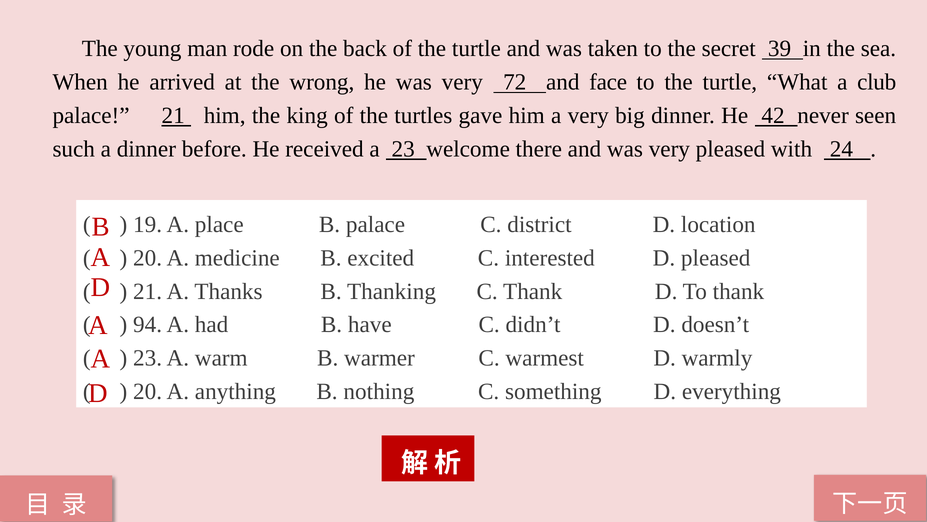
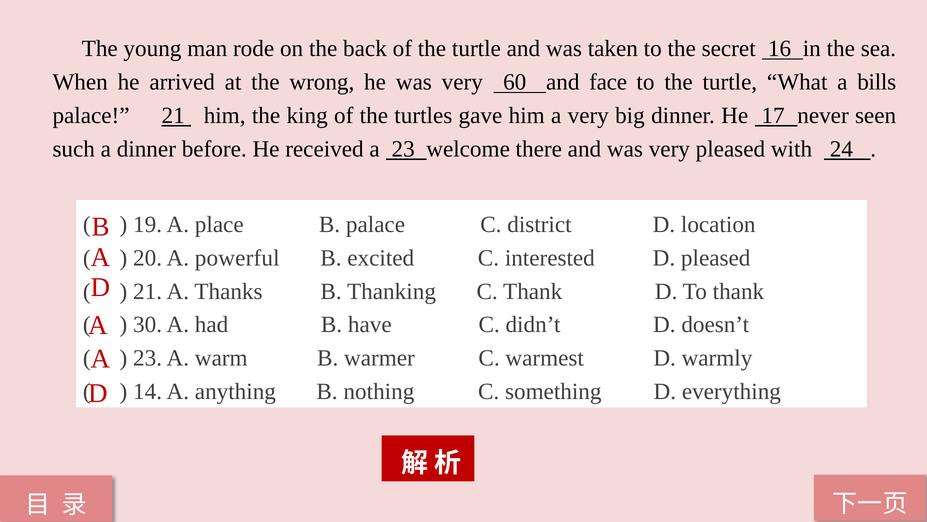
39: 39 -> 16
72: 72 -> 60
club: club -> bills
42: 42 -> 17
medicine: medicine -> powerful
94: 94 -> 30
20 at (148, 391): 20 -> 14
